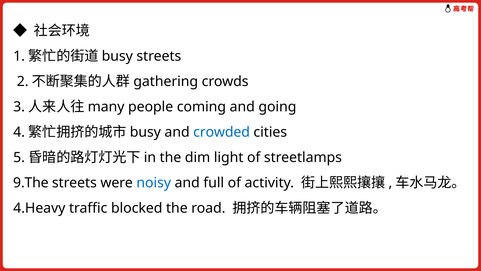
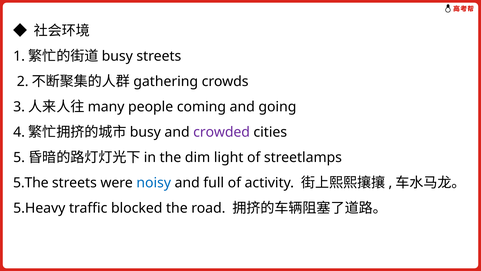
crowded colour: blue -> purple
9.The: 9.The -> 5.The
4.Heavy: 4.Heavy -> 5.Heavy
